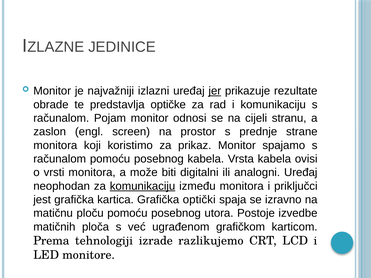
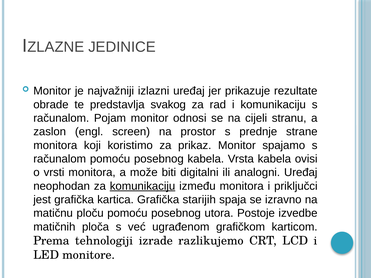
jer underline: present -> none
optičke: optičke -> svakog
optički: optički -> starijih
